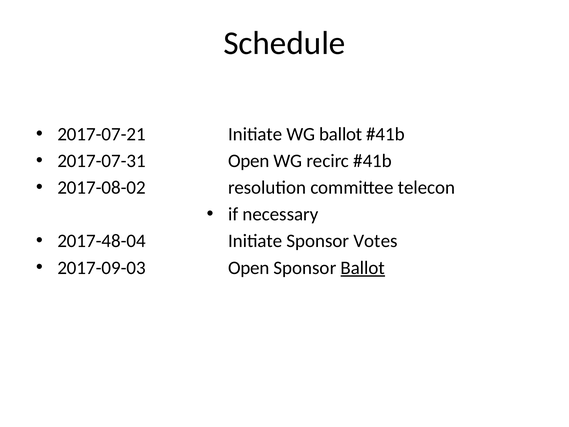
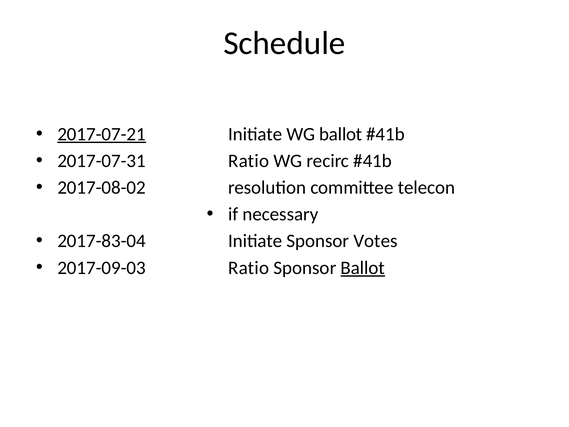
2017-07-21 underline: none -> present
2017-07-31 Open: Open -> Ratio
2017-48-04: 2017-48-04 -> 2017-83-04
2017-09-03 Open: Open -> Ratio
